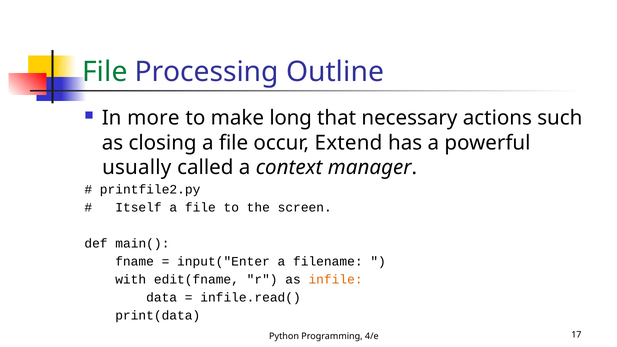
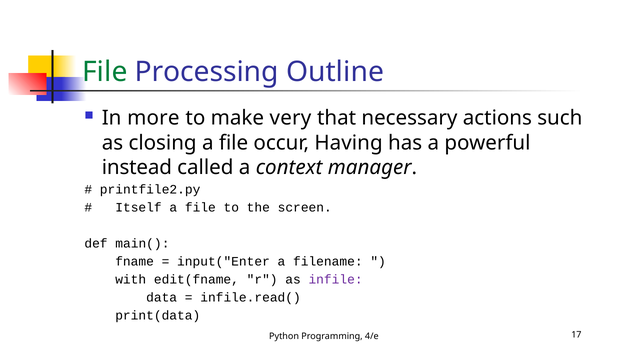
long: long -> very
Extend: Extend -> Having
usually: usually -> instead
infile colour: orange -> purple
